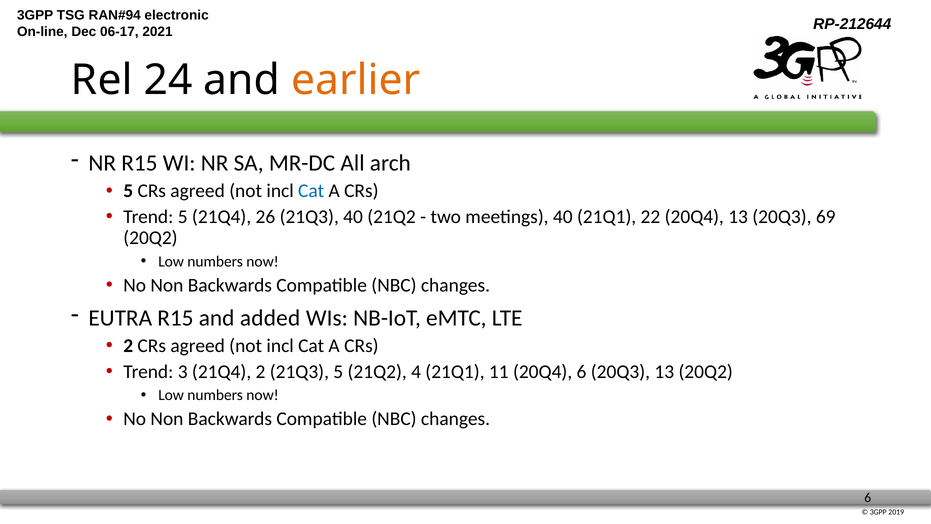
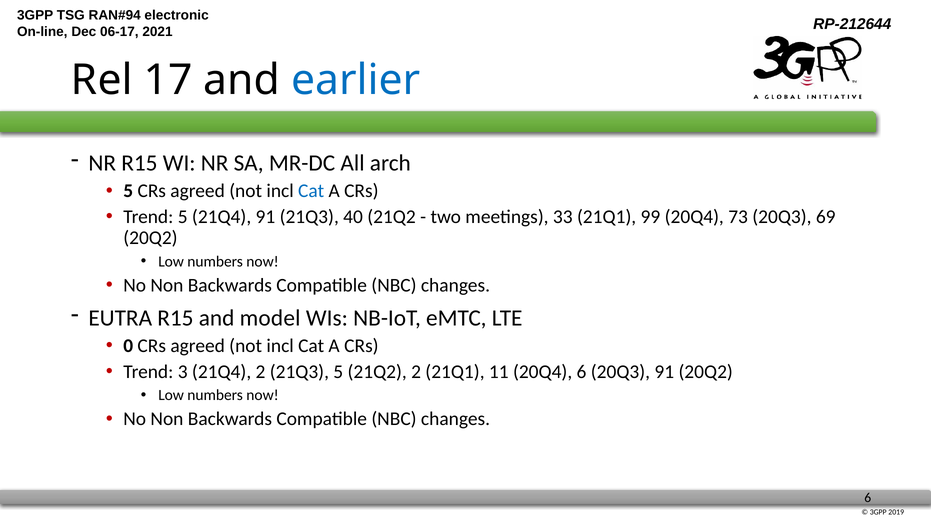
24: 24 -> 17
earlier colour: orange -> blue
21Q4 26: 26 -> 91
meetings 40: 40 -> 33
22: 22 -> 99
20Q4 13: 13 -> 73
added: added -> model
2 at (128, 346): 2 -> 0
21Q2 4: 4 -> 2
20Q3 13: 13 -> 91
